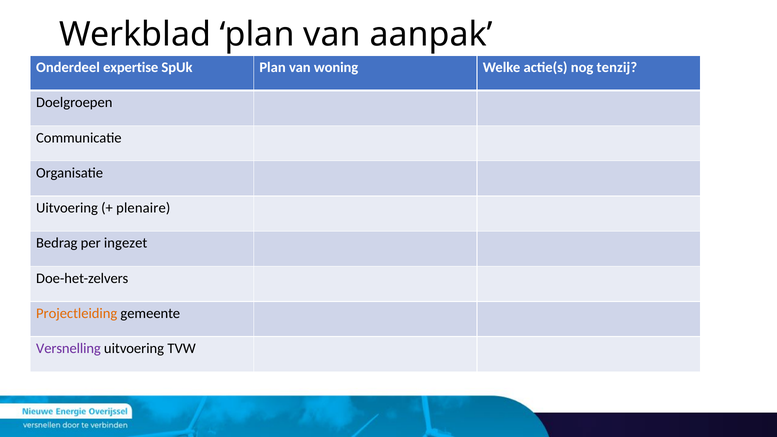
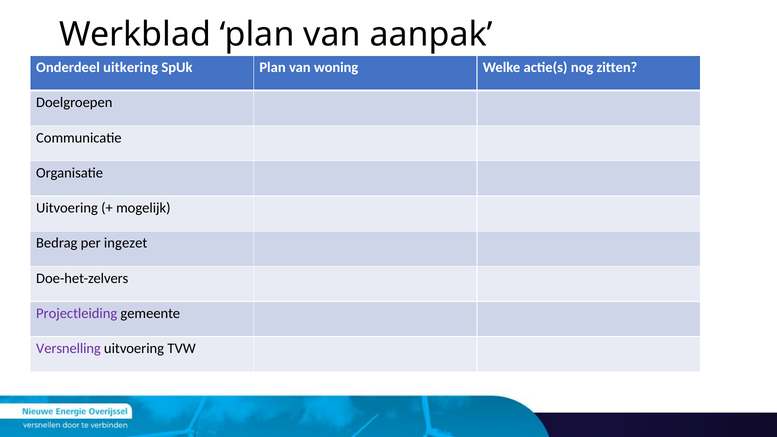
expertise: expertise -> uitkering
tenzij: tenzij -> zitten
plenaire: plenaire -> mogelijk
Projectleiding colour: orange -> purple
